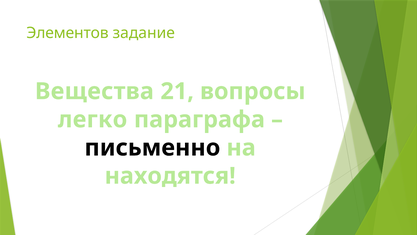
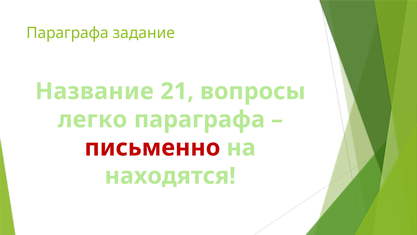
Элементов at (67, 33): Элементов -> Параграфа
Вещества: Вещества -> Название
письменно colour: black -> red
